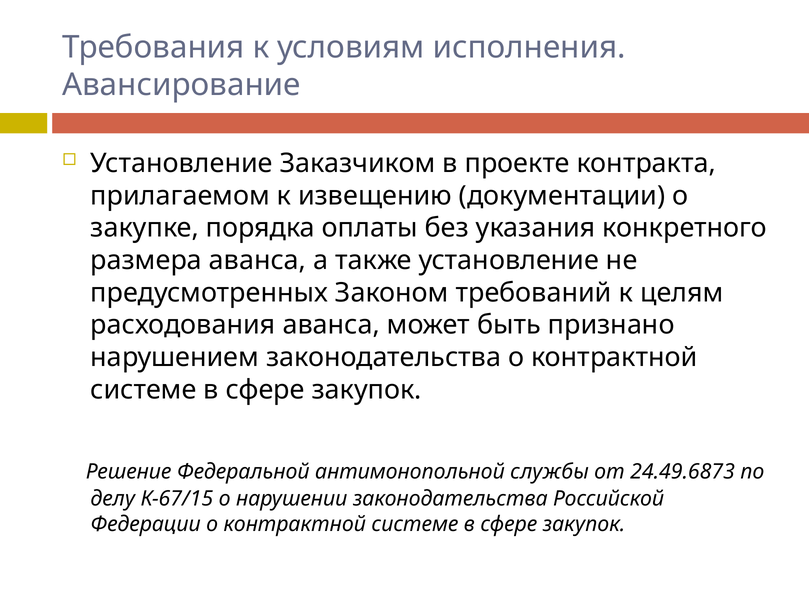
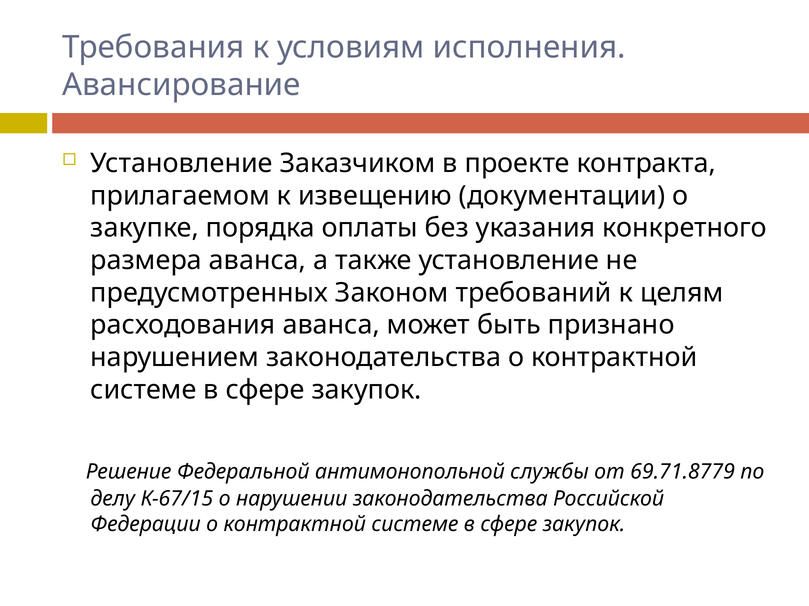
24.49.6873: 24.49.6873 -> 69.71.8779
